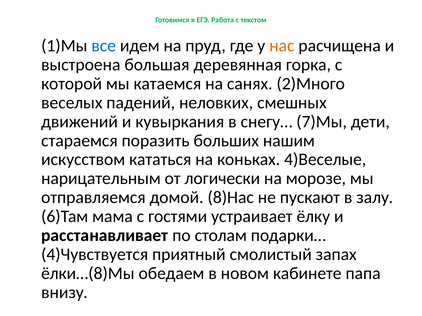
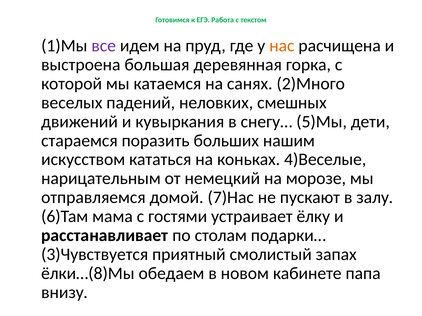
все colour: blue -> purple
7)Мы: 7)Мы -> 5)Мы
логически: логически -> немецкий
8)Нас: 8)Нас -> 7)Нас
4)Чувствуется: 4)Чувствуется -> 3)Чувствуется
